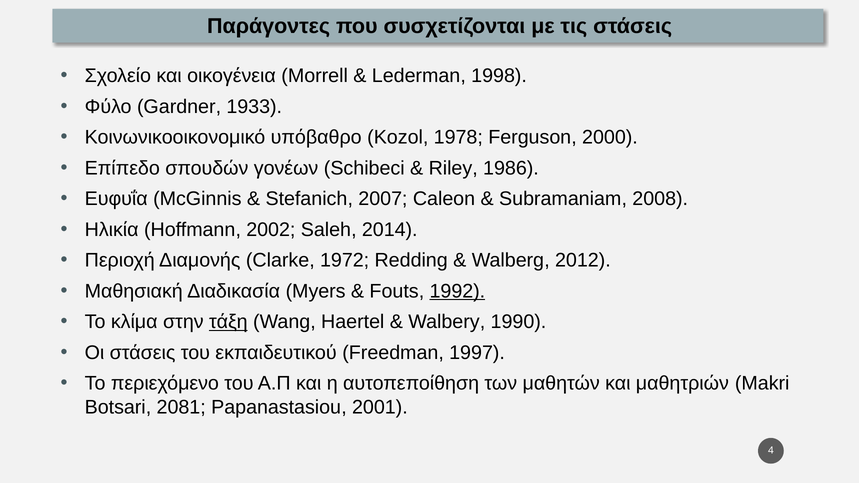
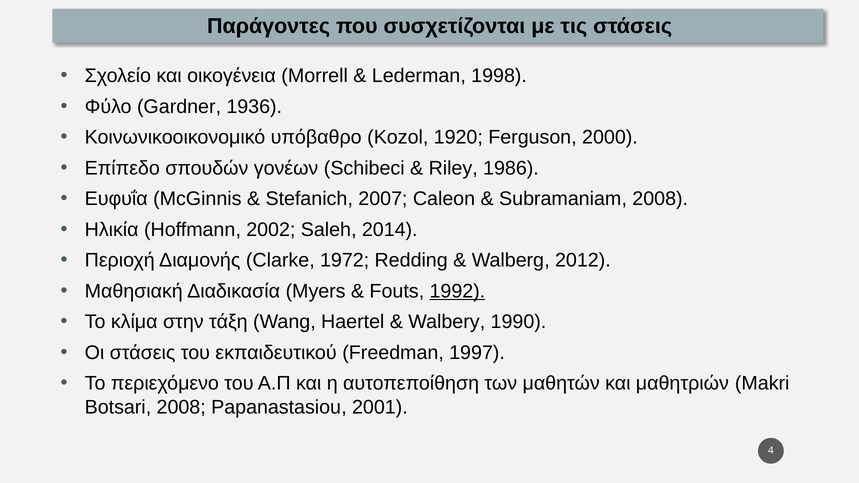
1933: 1933 -> 1936
1978: 1978 -> 1920
τάξη underline: present -> none
Botsari 2081: 2081 -> 2008
